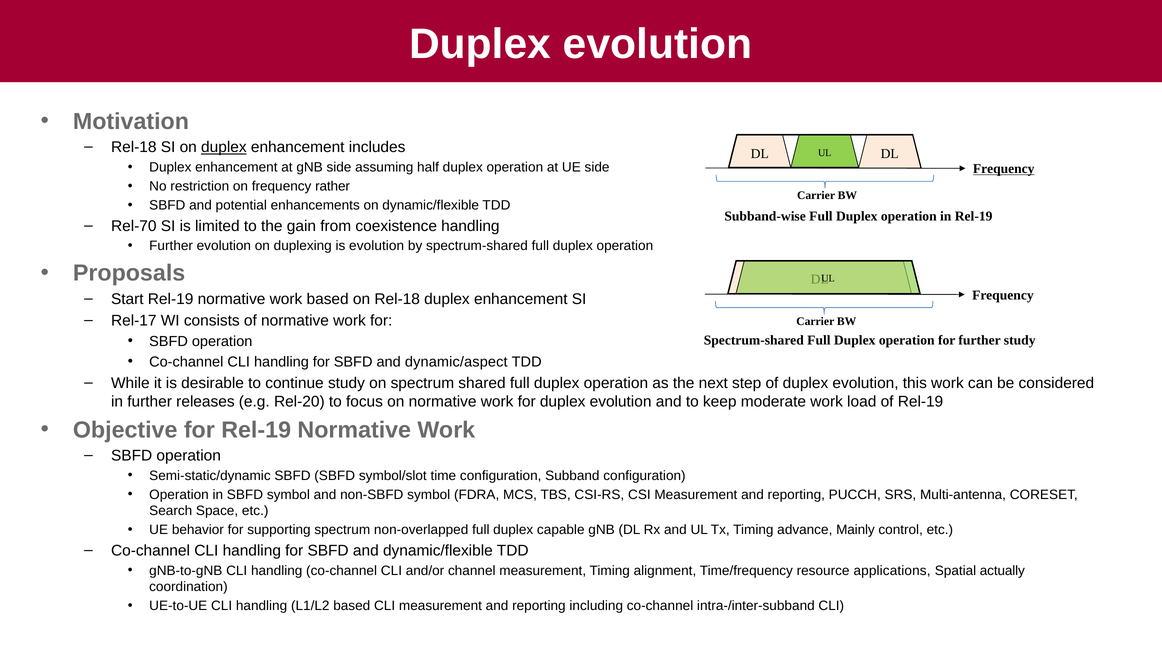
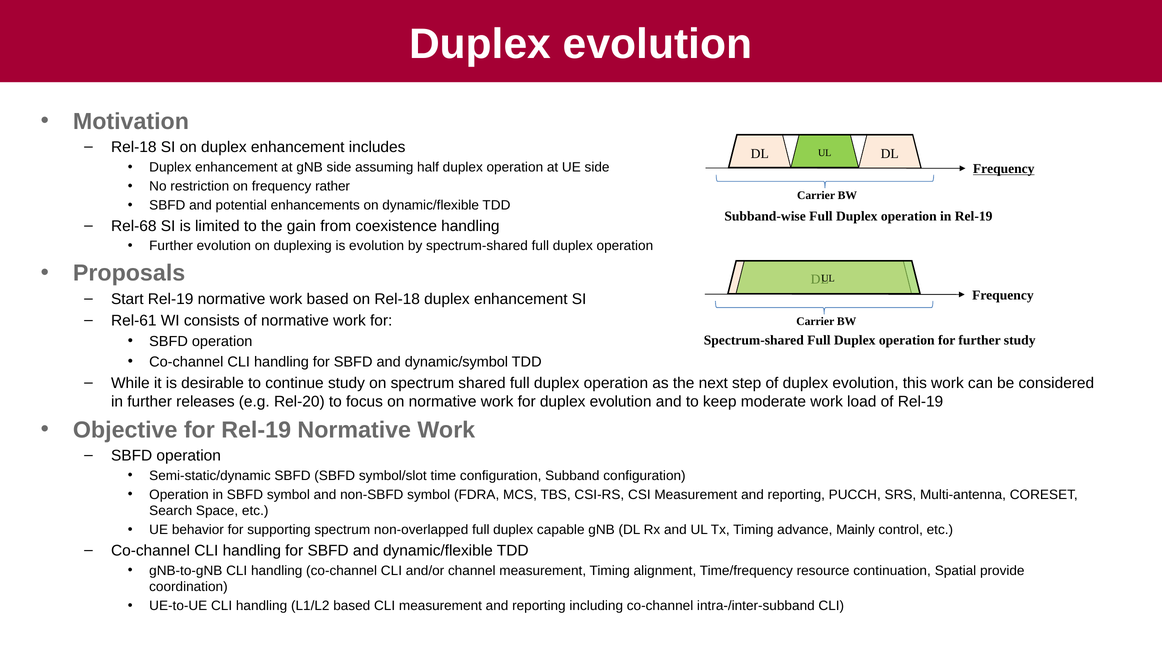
duplex at (224, 147) underline: present -> none
Rel-70: Rel-70 -> Rel-68
Rel-17: Rel-17 -> Rel-61
dynamic/aspect: dynamic/aspect -> dynamic/symbol
applications: applications -> continuation
actually: actually -> provide
